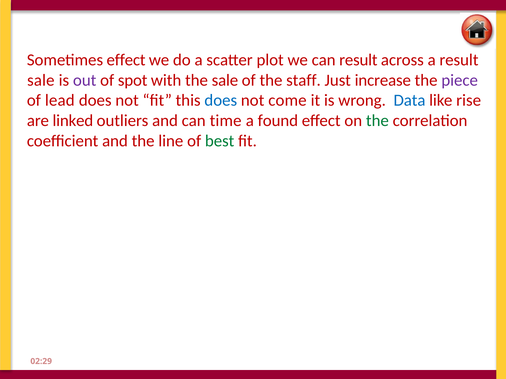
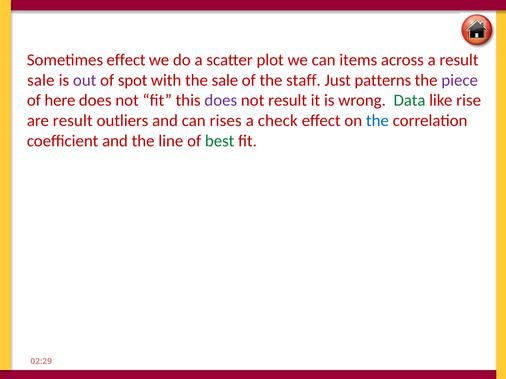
can result: result -> items
increase: increase -> patterns
lead: lead -> here
does at (221, 101) colour: blue -> purple
not come: come -> result
Data colour: blue -> green
are linked: linked -> result
time: time -> rises
found: found -> check
the at (377, 121) colour: green -> blue
